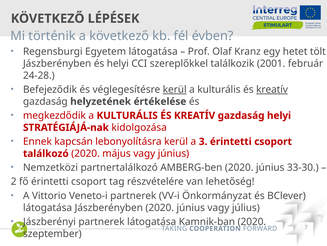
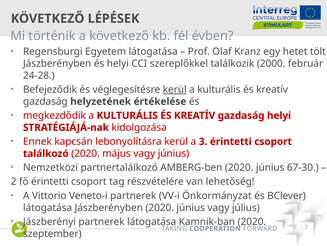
2001: 2001 -> 2000
kreatív at (272, 89) underline: present -> none
33-30: 33-30 -> 67-30
